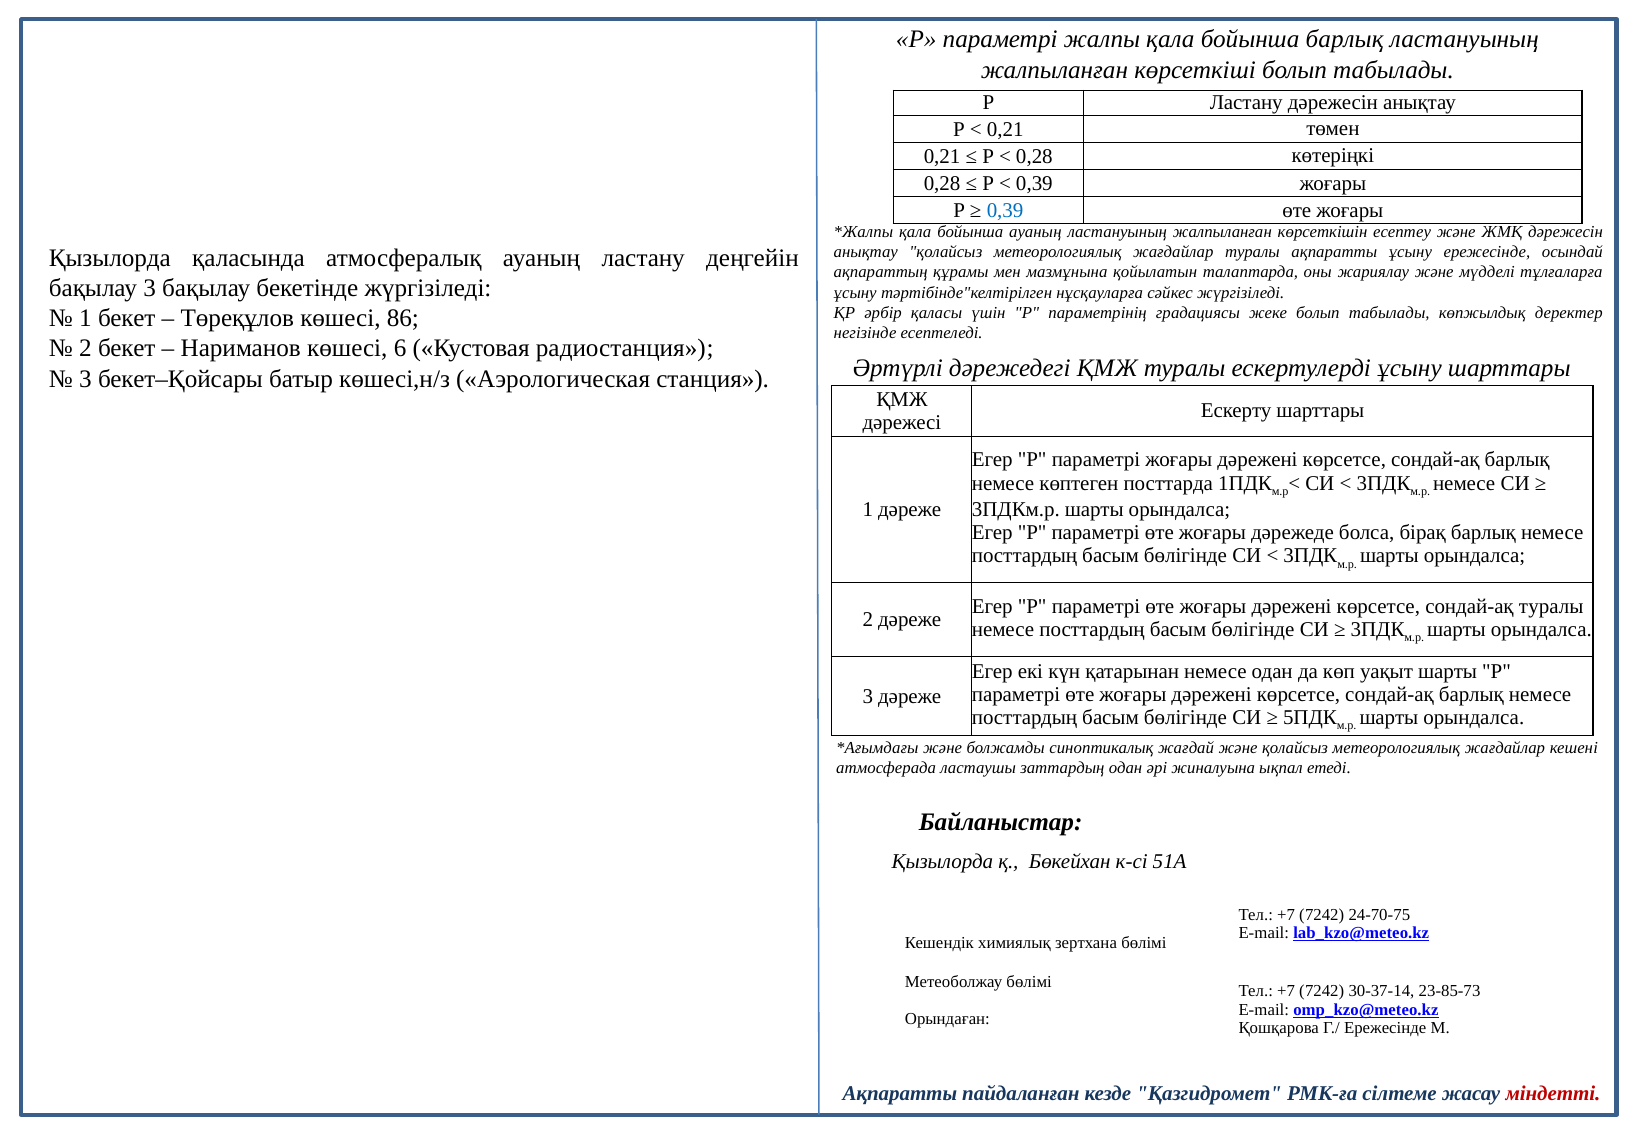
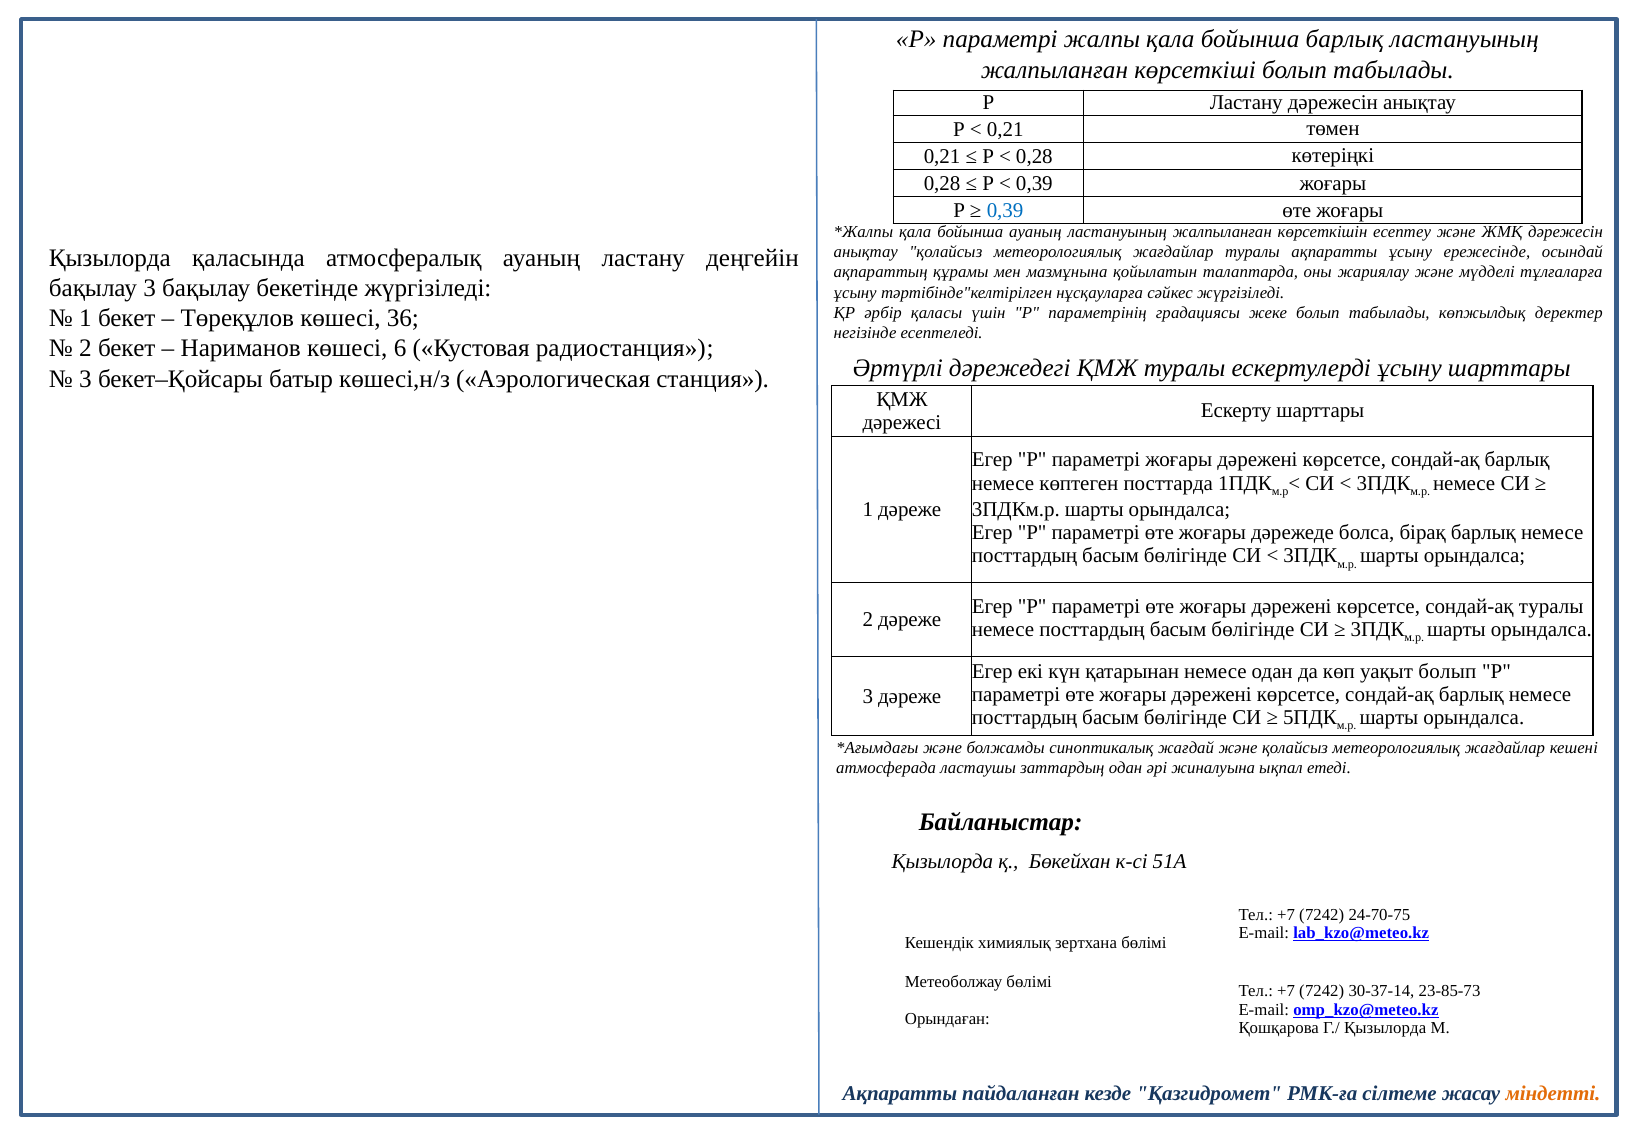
86: 86 -> 36
уақыт шарты: шарты -> болып
Г./ Ережесінде: Ережесінде -> Қызылорда
міндетті colour: red -> orange
